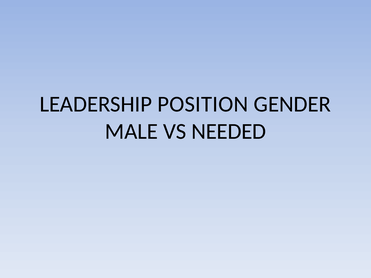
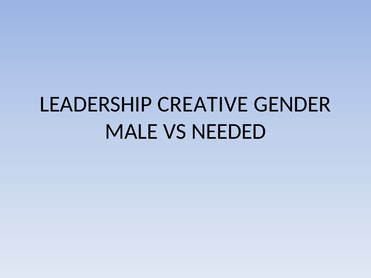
POSITION: POSITION -> CREATIVE
